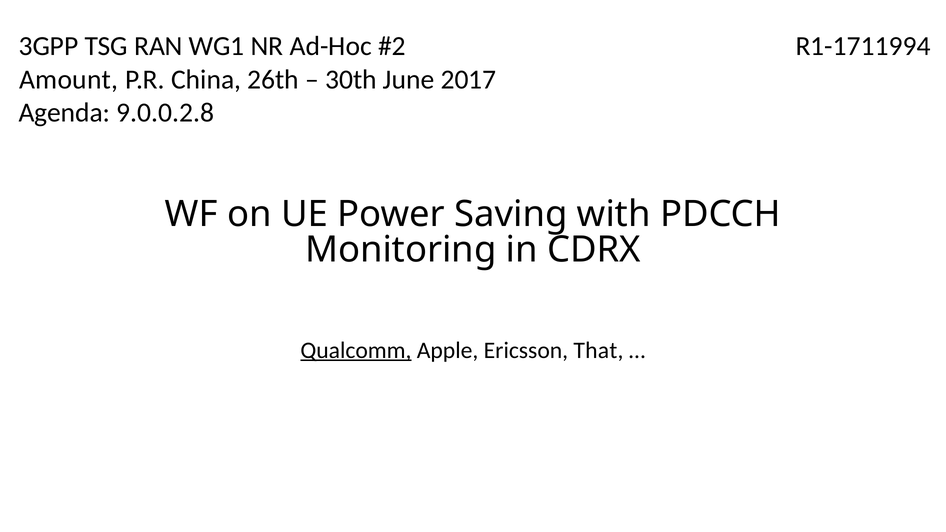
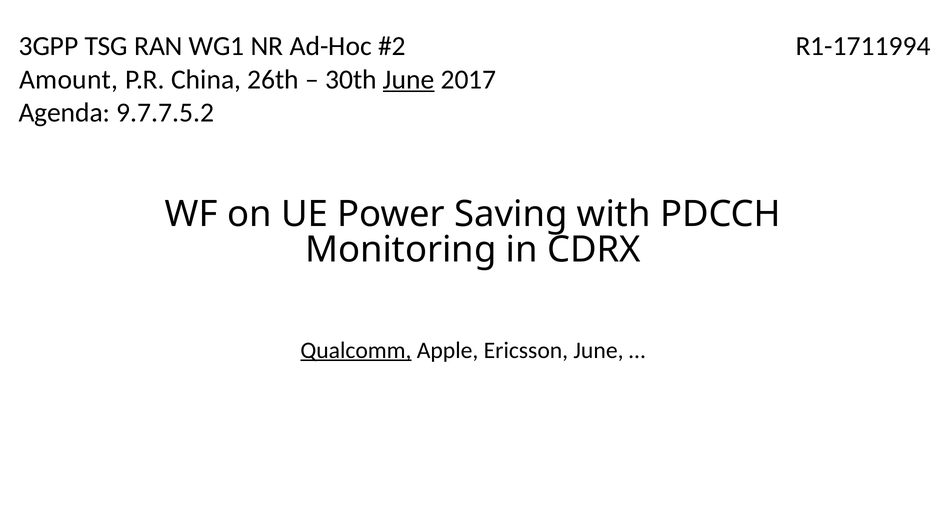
June at (409, 79) underline: none -> present
9.0.0.2.8: 9.0.0.2.8 -> 9.7.7.5.2
Ericsson That: That -> June
